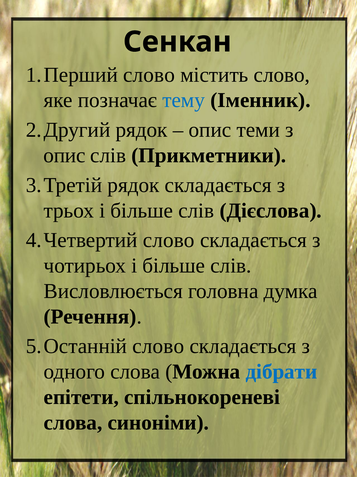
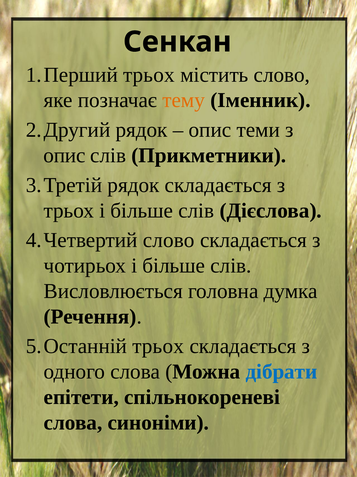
слово at (149, 75): слово -> трьох
тему colour: blue -> orange
слово at (158, 346): слово -> трьох
